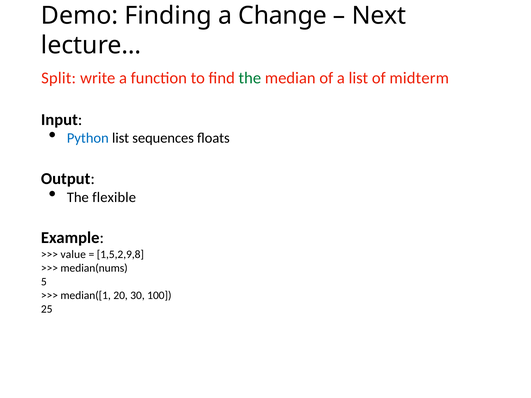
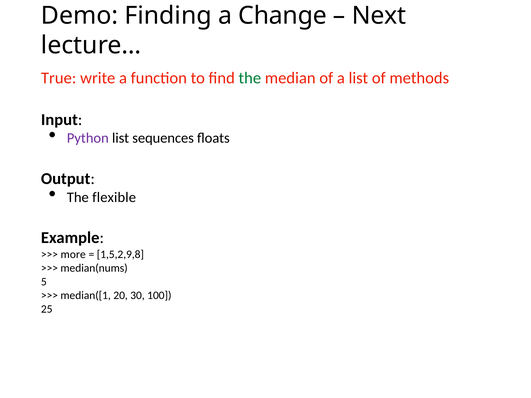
Split: Split -> True
midterm: midterm -> methods
Python colour: blue -> purple
value: value -> more
